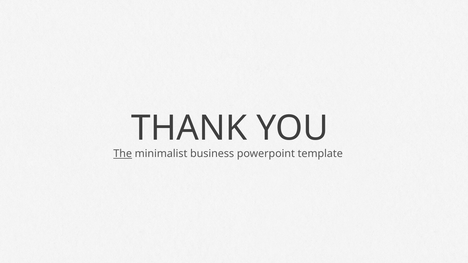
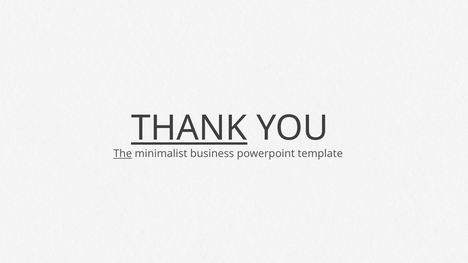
THANK underline: none -> present
